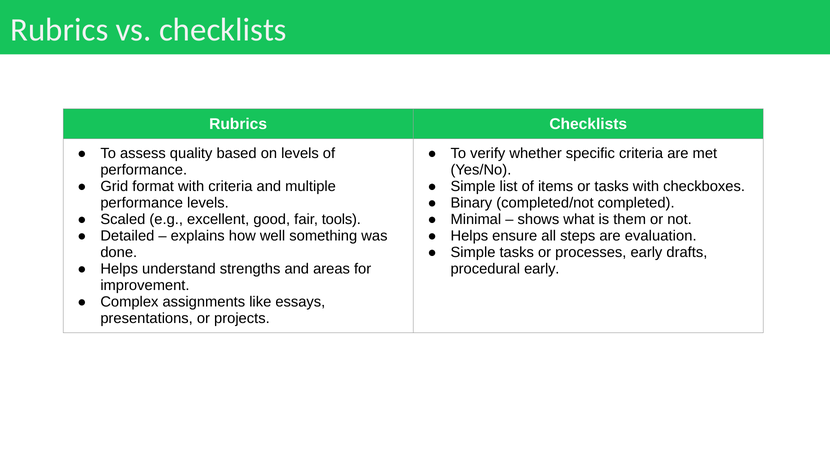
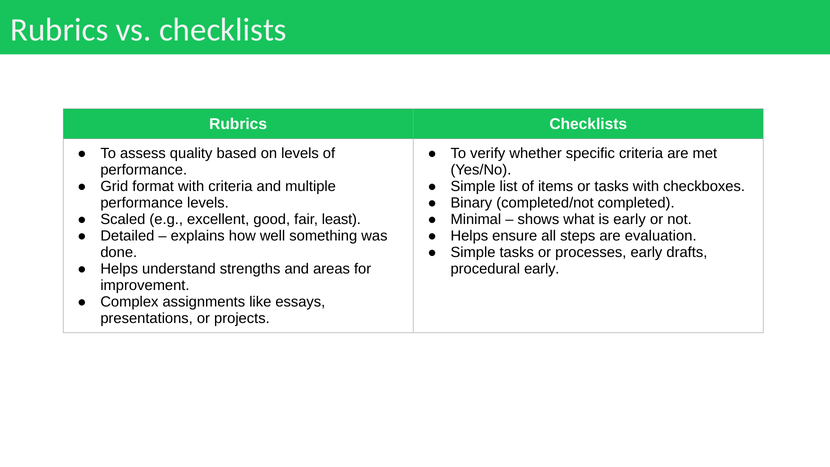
tools: tools -> least
is them: them -> early
